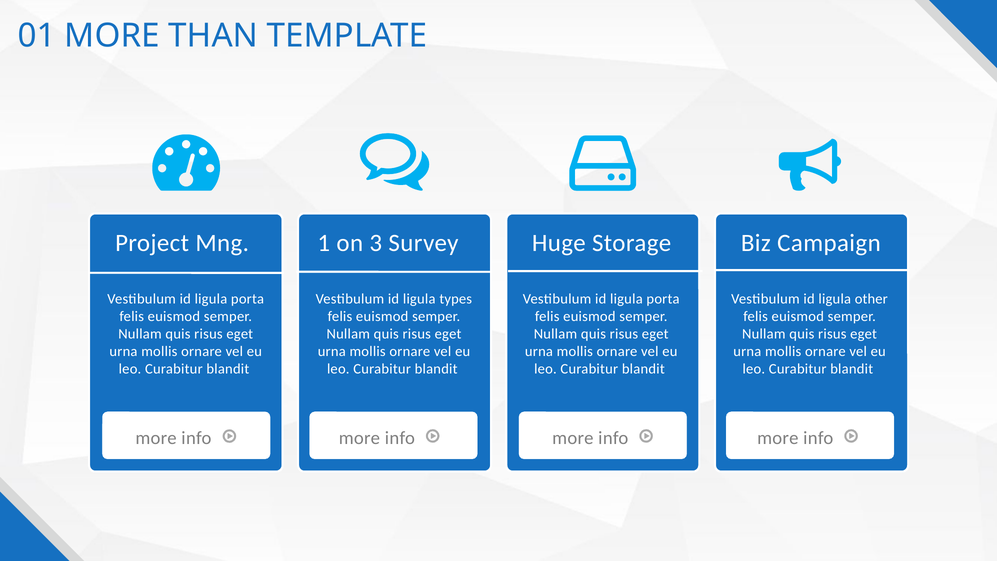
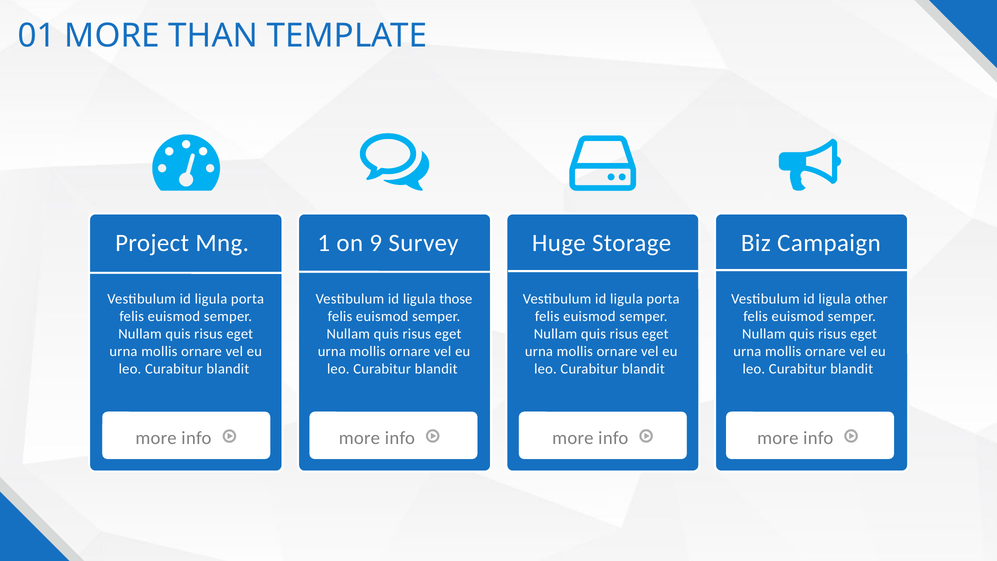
3: 3 -> 9
types: types -> those
